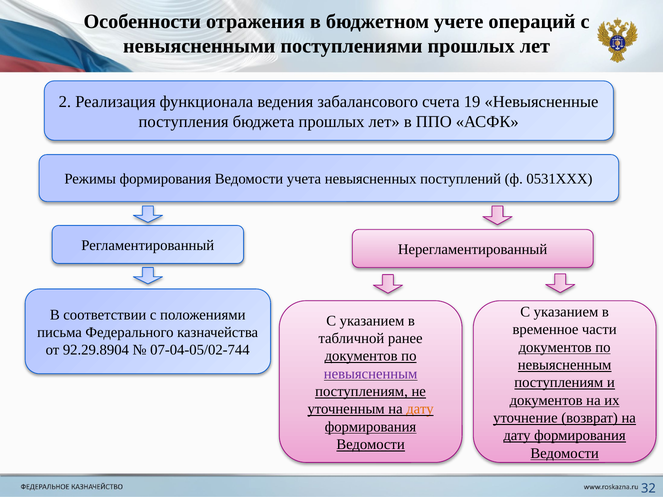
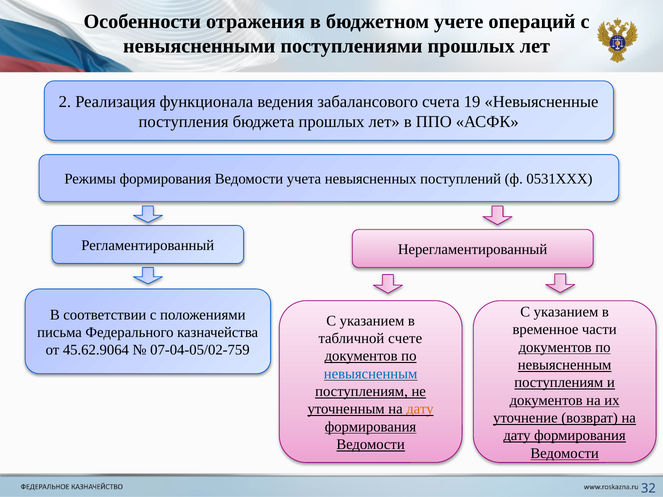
ранее: ранее -> счете
92.29.8904: 92.29.8904 -> 45.62.9064
07-04-05/02-744: 07-04-05/02-744 -> 07-04-05/02-759
невыясненным at (371, 374) colour: purple -> blue
